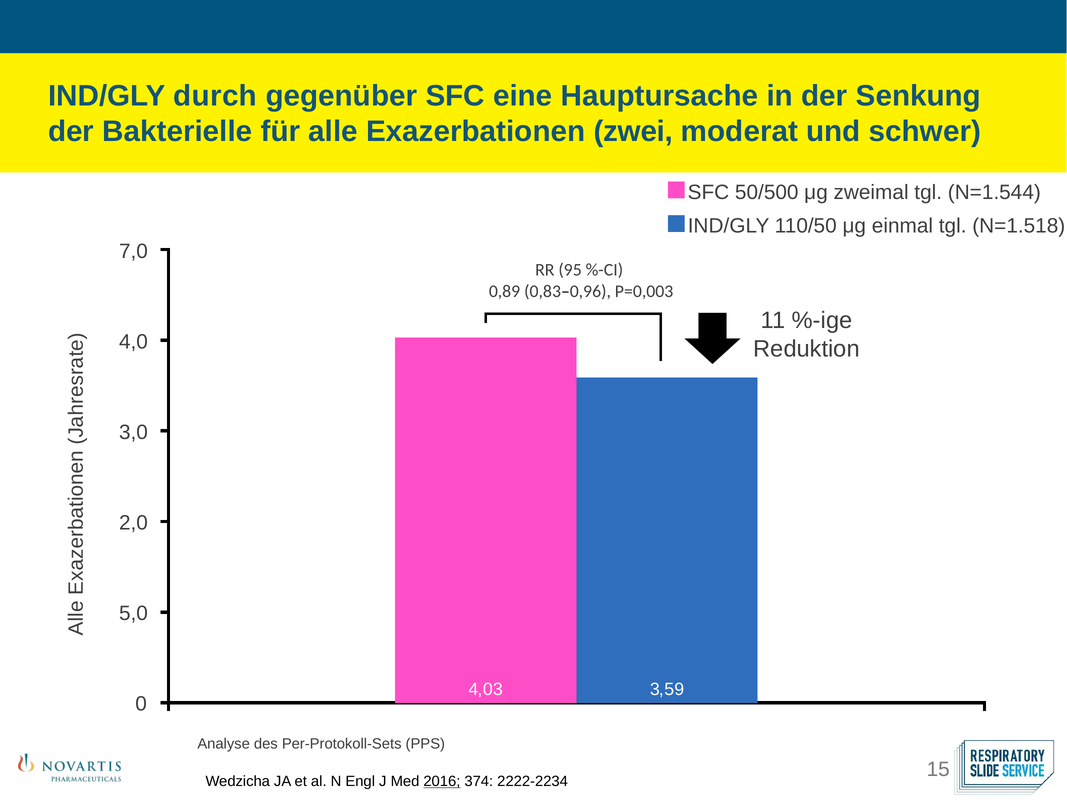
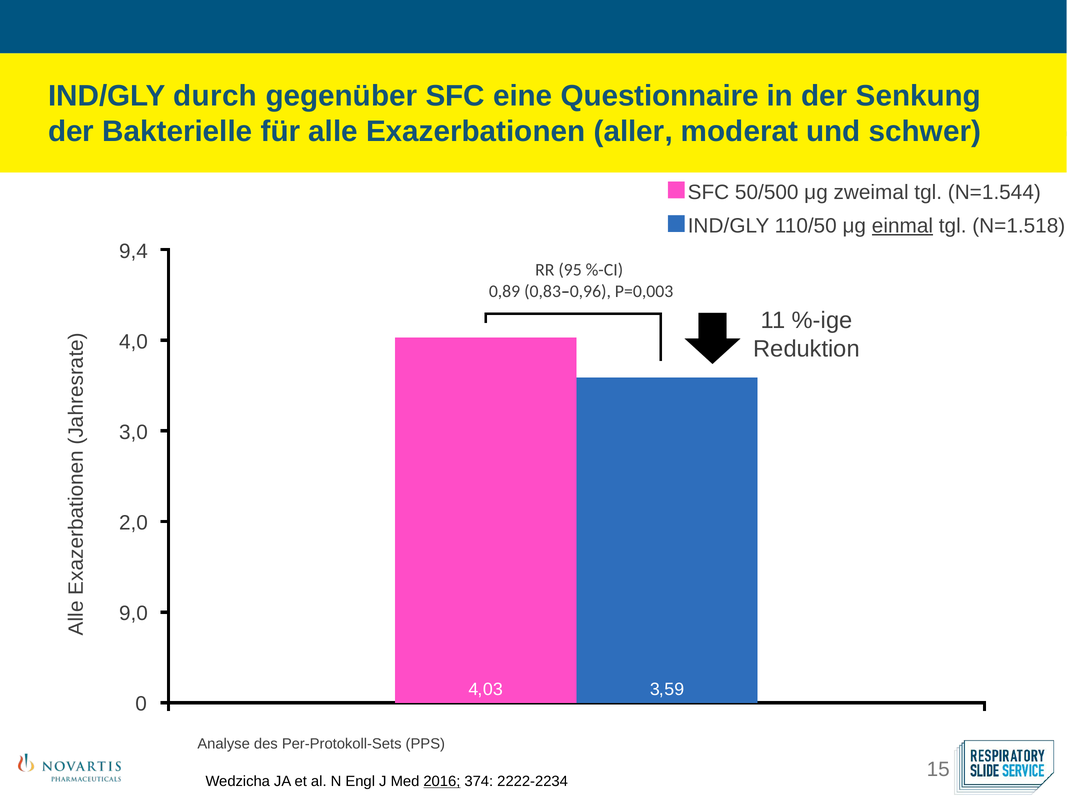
Hauptursache: Hauptursache -> Questionnaire
zwei: zwei -> aller
einmal underline: none -> present
7,0: 7,0 -> 9,4
5,0: 5,0 -> 9,0
